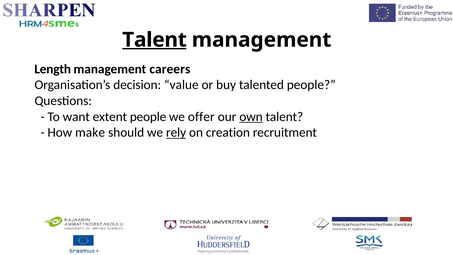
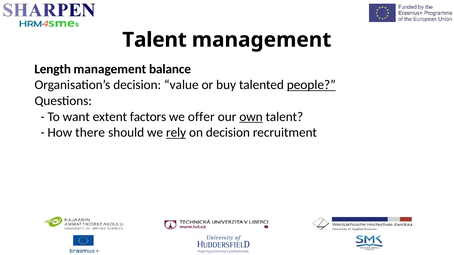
Talent at (155, 40) underline: present -> none
careers: careers -> balance
people at (311, 85) underline: none -> present
extent people: people -> factors
make: make -> there
on creation: creation -> decision
